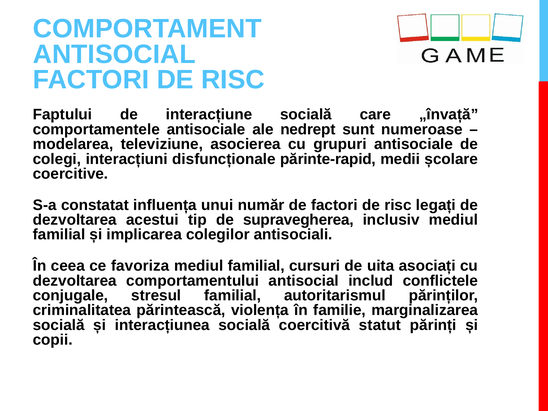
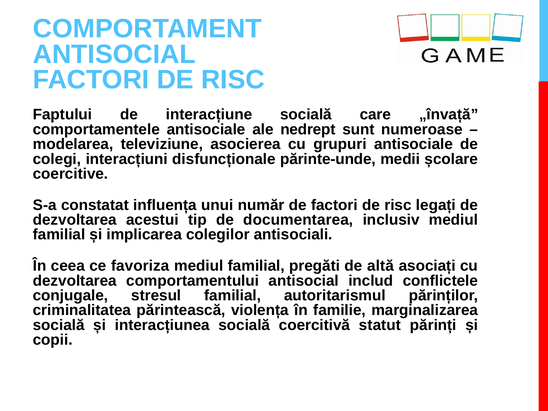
părinte-rapid: părinte-rapid -> părinte-unde
supravegherea: supravegherea -> documentarea
cursuri: cursuri -> pregăti
uita: uita -> altă
